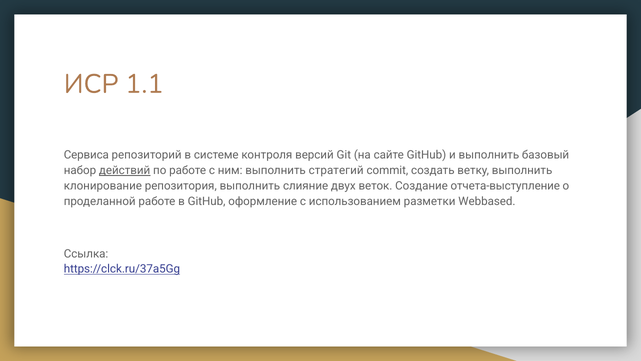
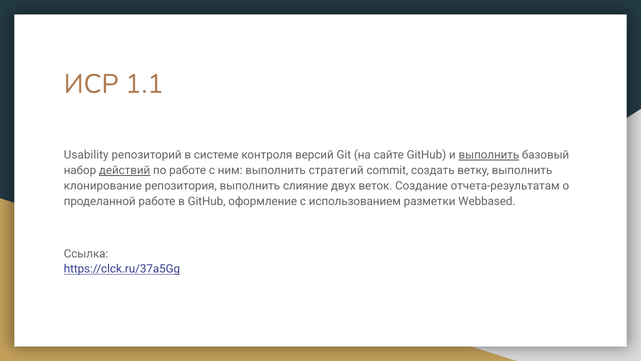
Сервиса: Сервиса -> Usability
выполнить at (489, 155) underline: none -> present
отчета-выступление: отчета-выступление -> отчета-результатам
